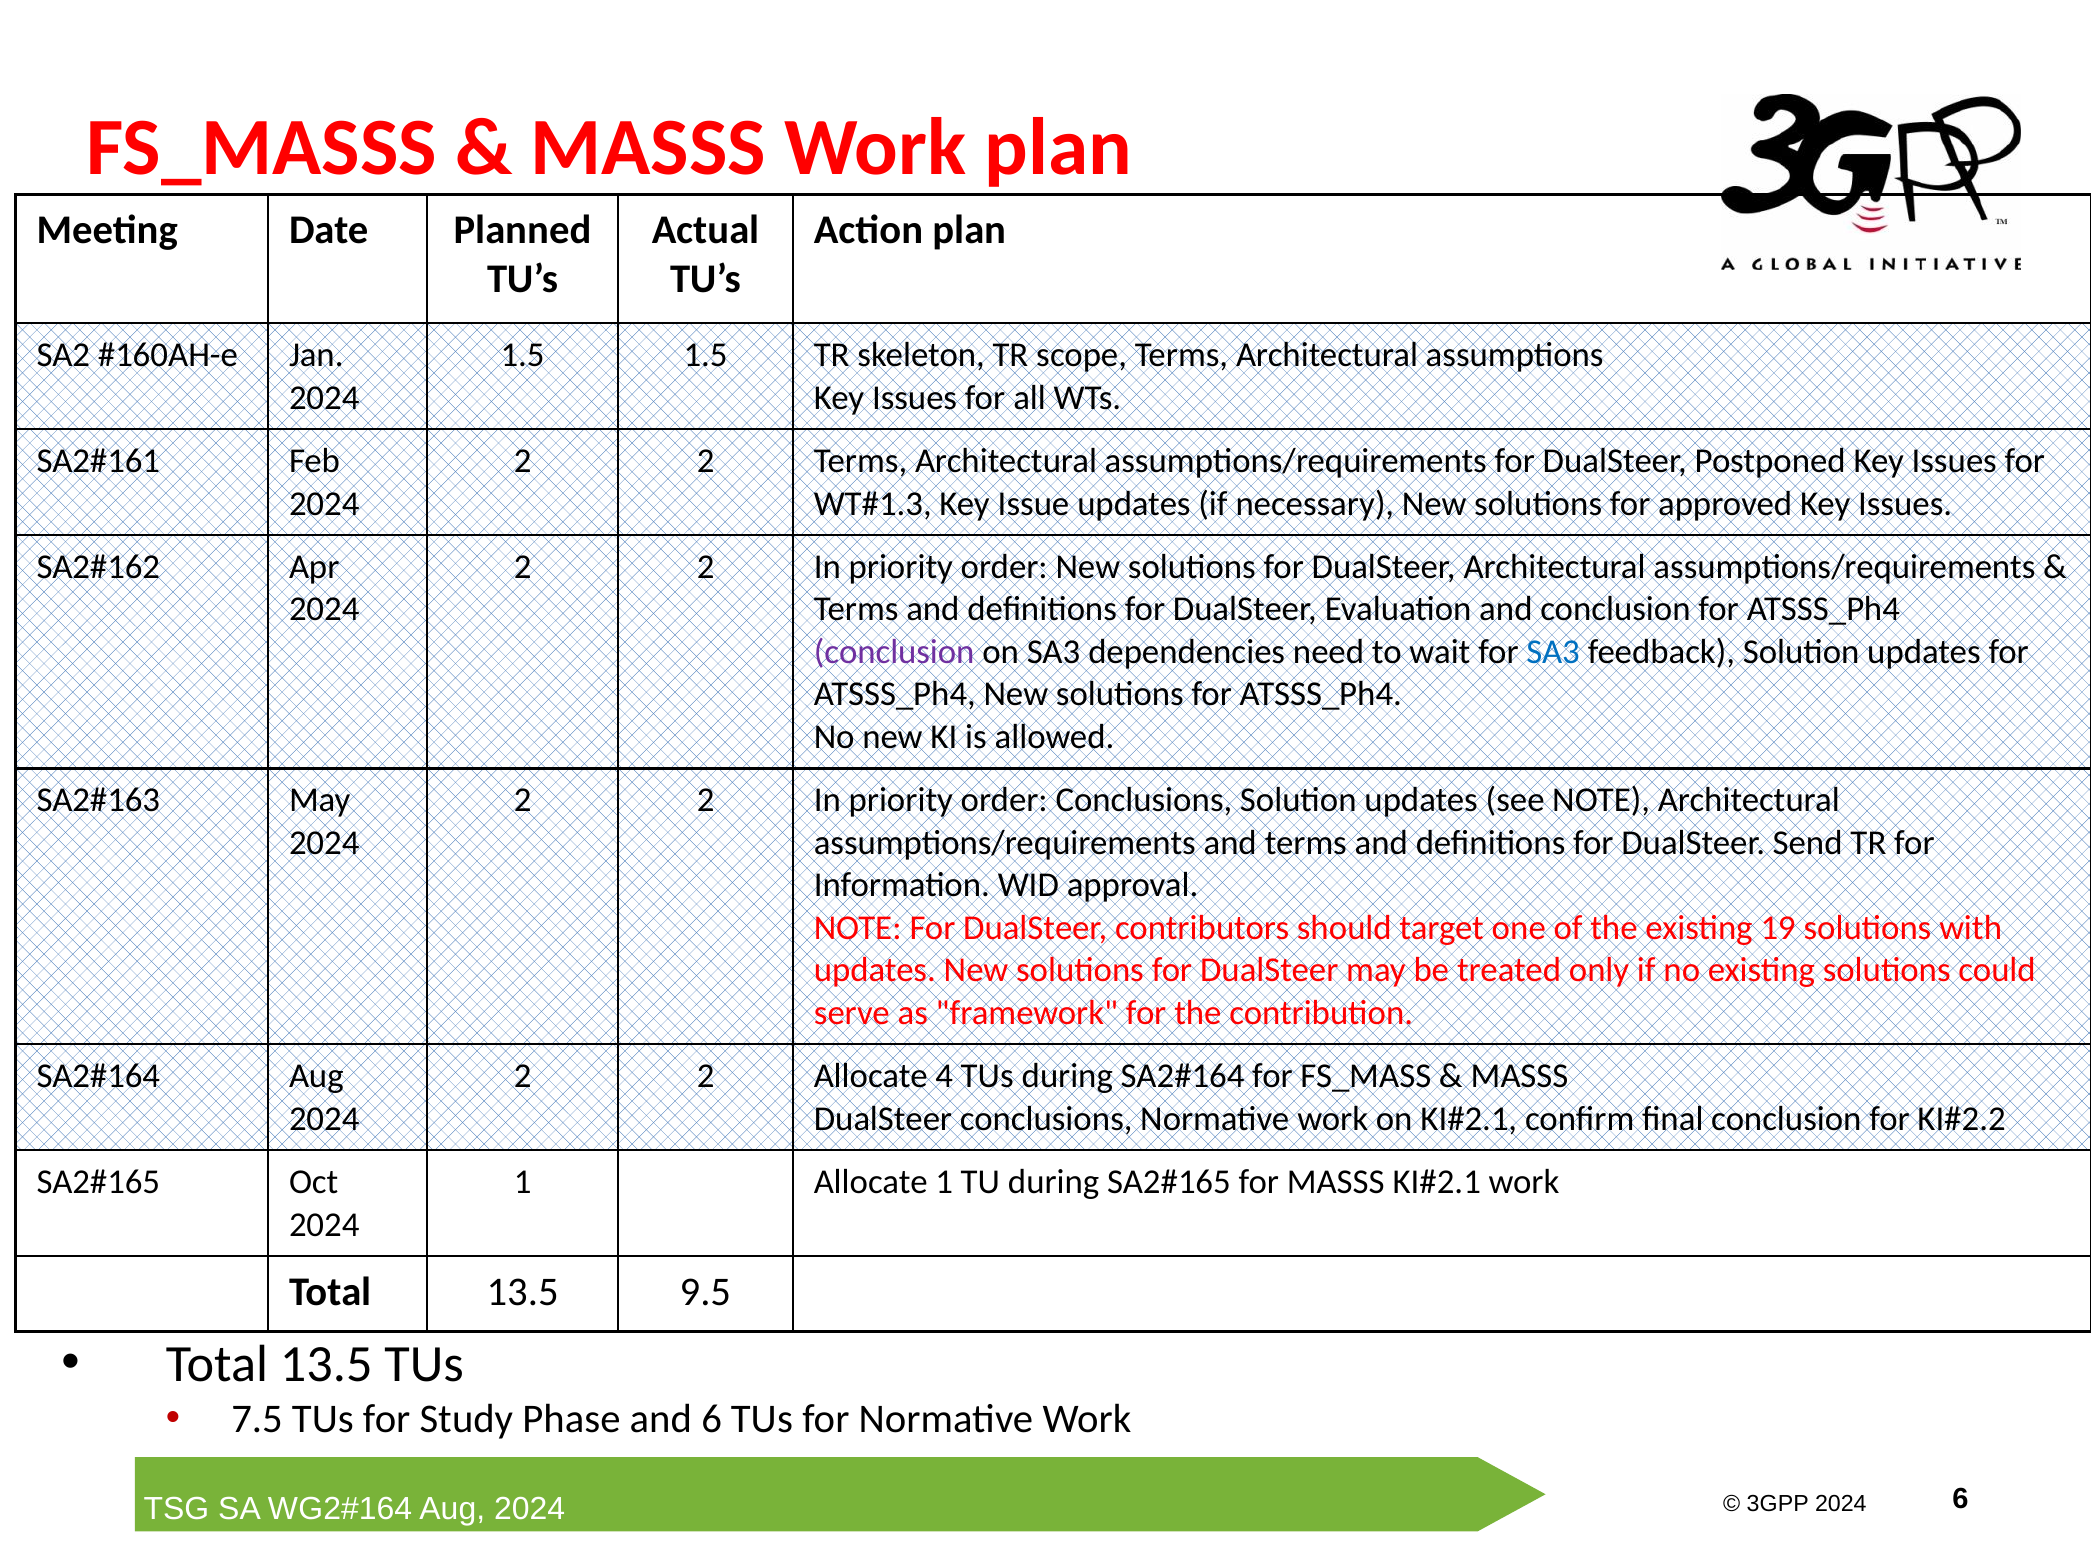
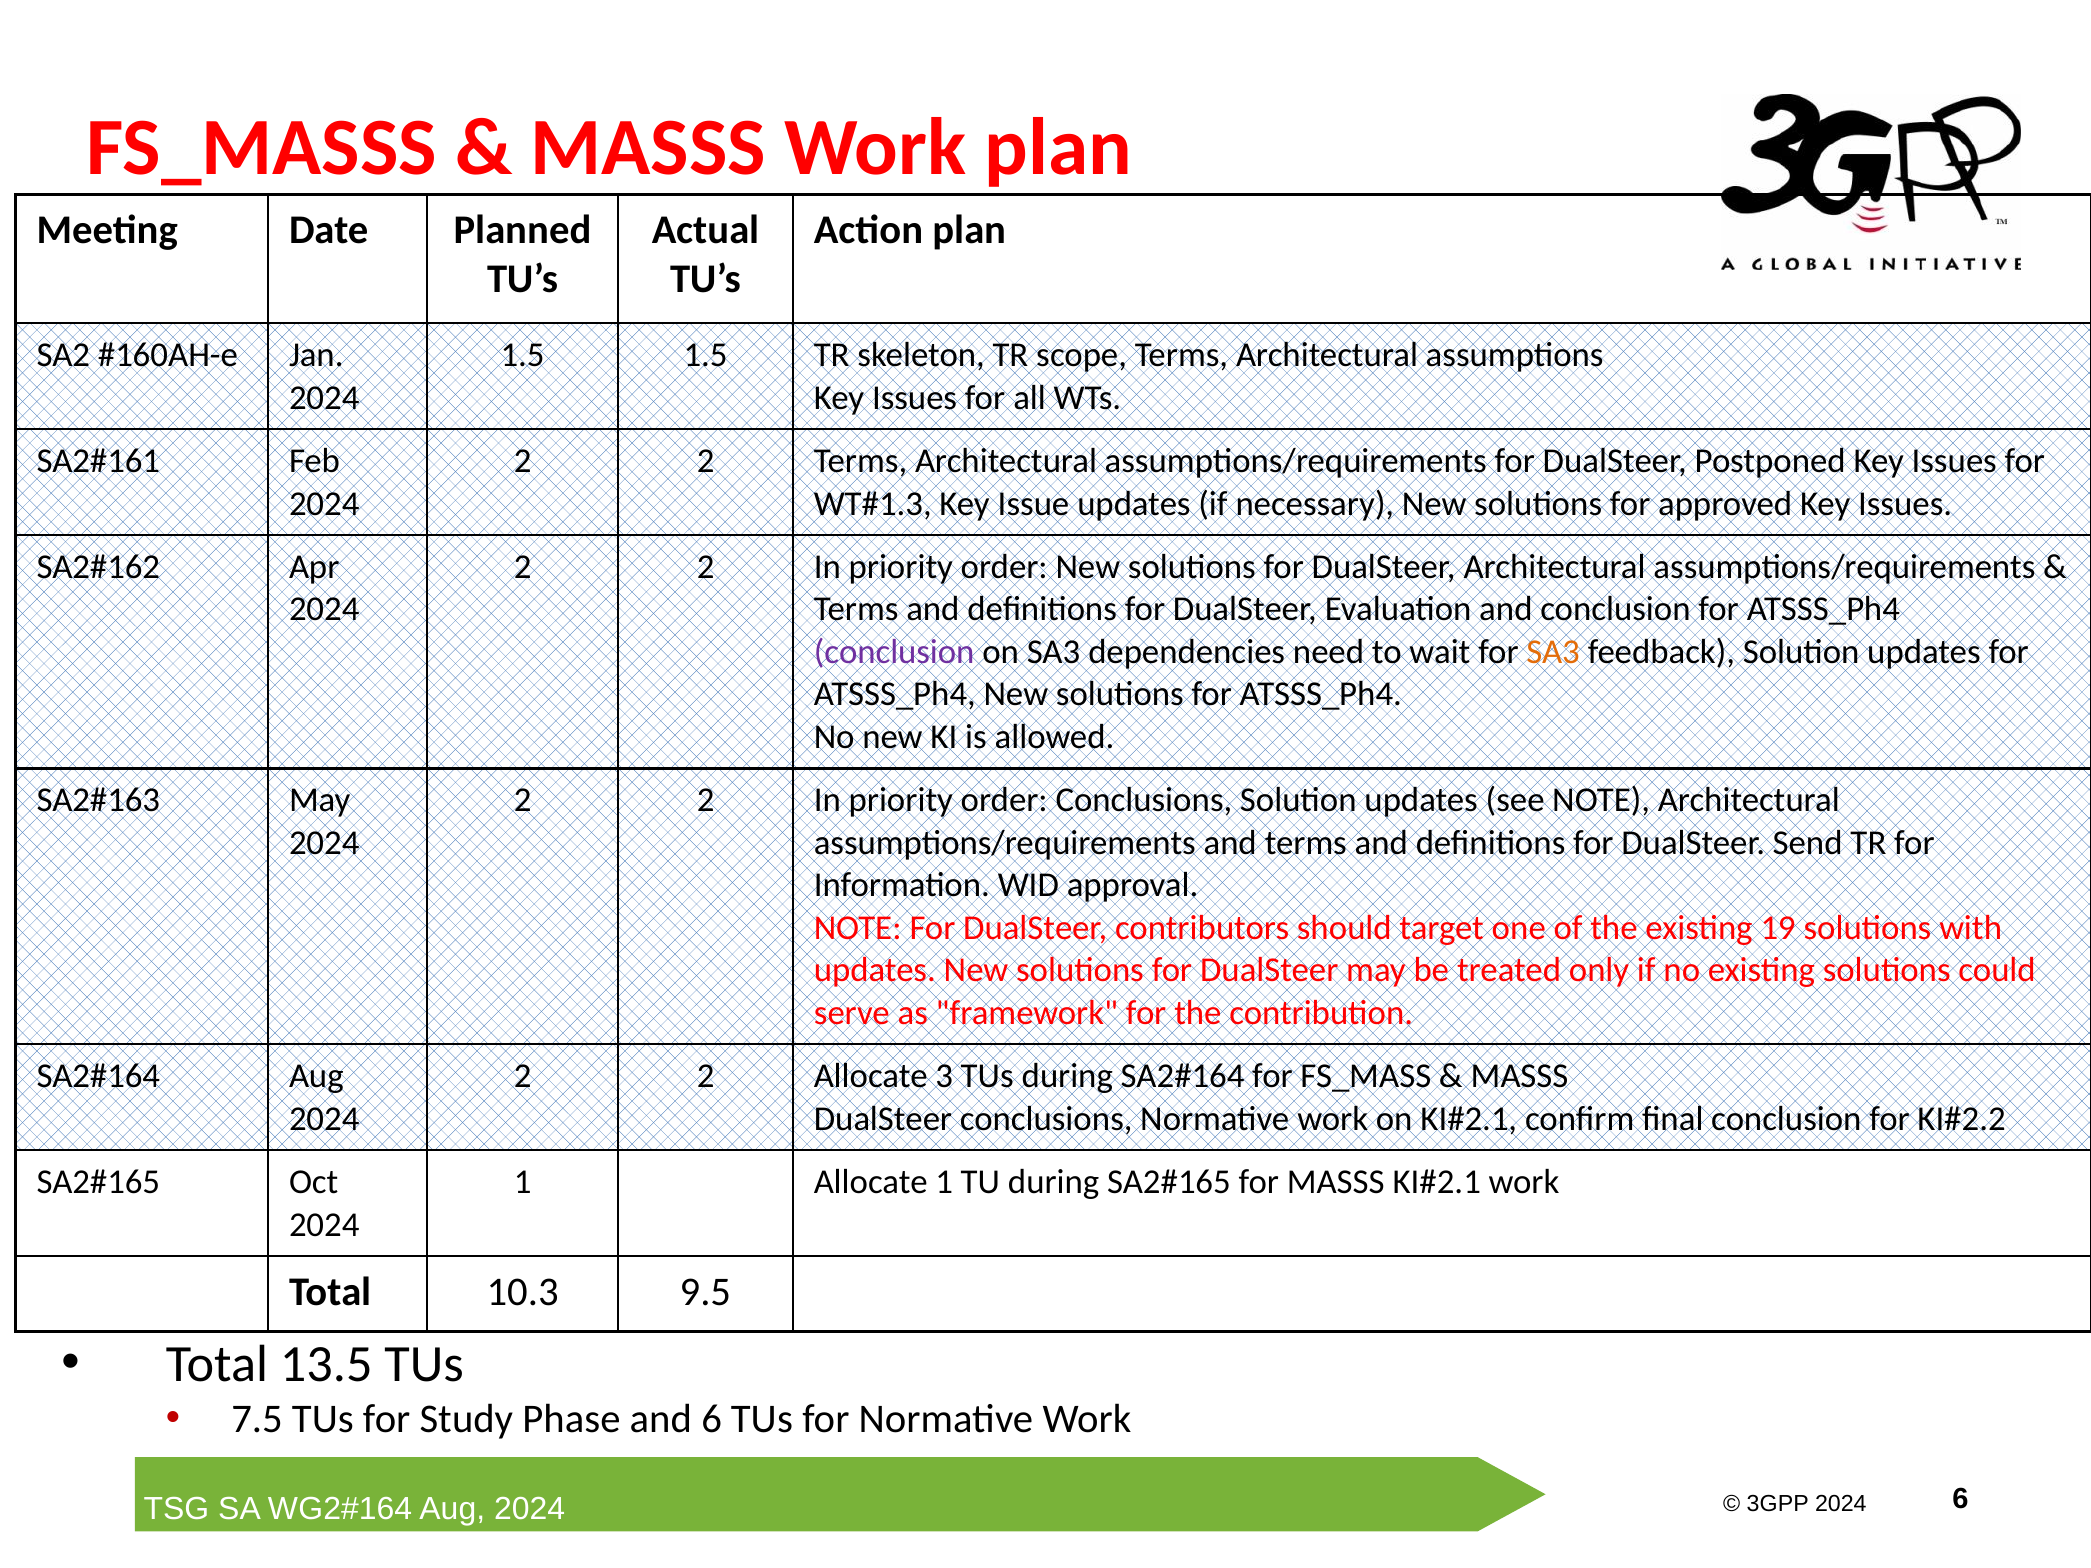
SA3 at (1553, 652) colour: blue -> orange
4: 4 -> 3
13.5 at (523, 1292): 13.5 -> 10.3
